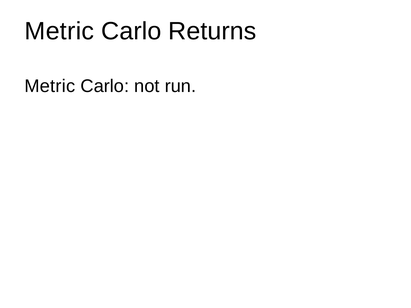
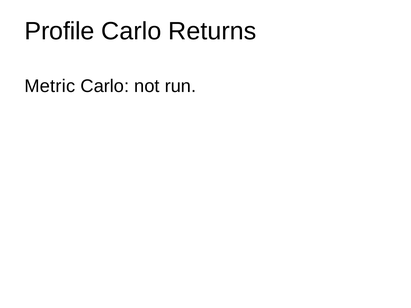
Metric at (59, 31): Metric -> Profile
